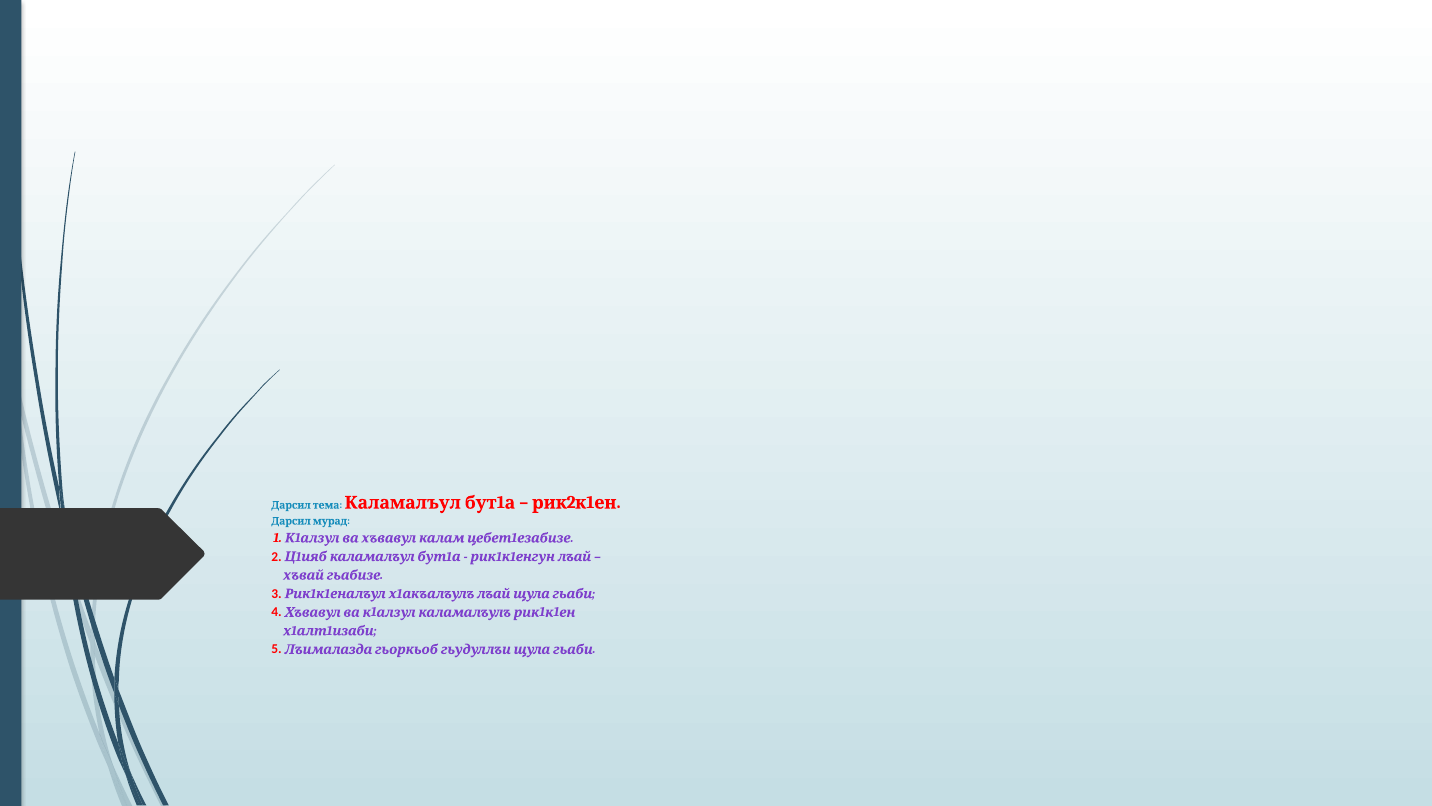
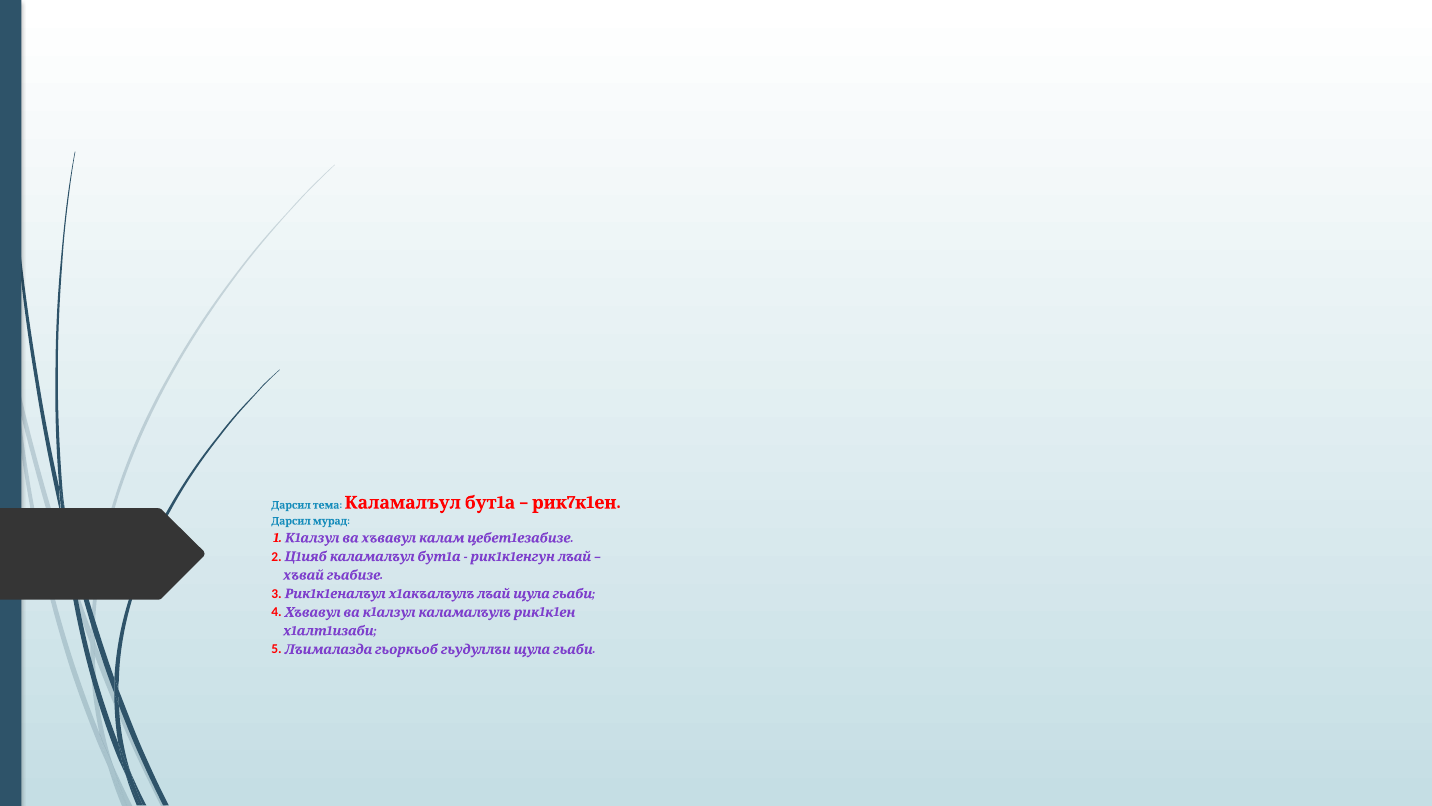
2 at (571, 502): 2 -> 7
